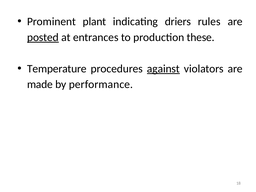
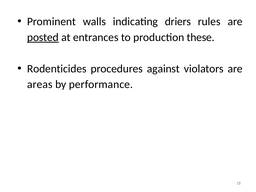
plant: plant -> walls
Temperature: Temperature -> Rodenticides
against underline: present -> none
made: made -> areas
